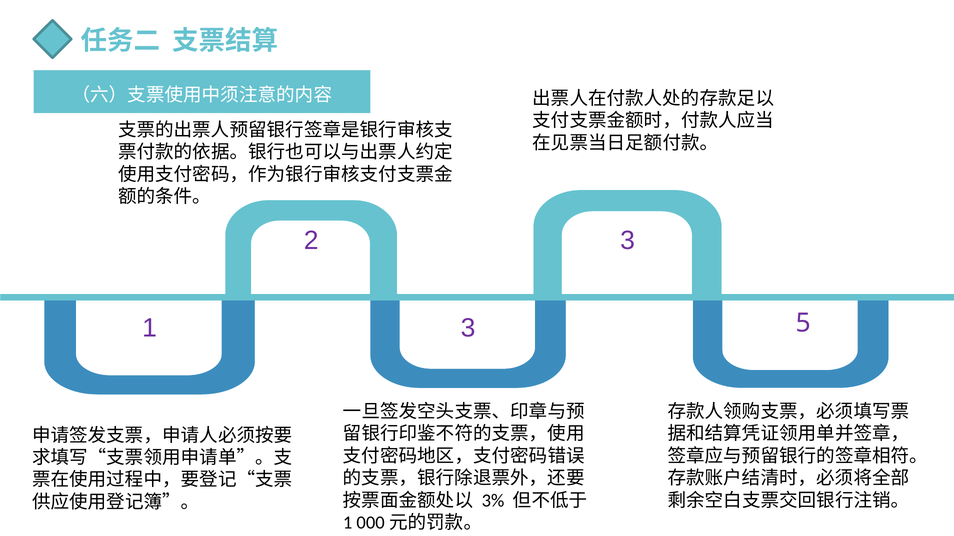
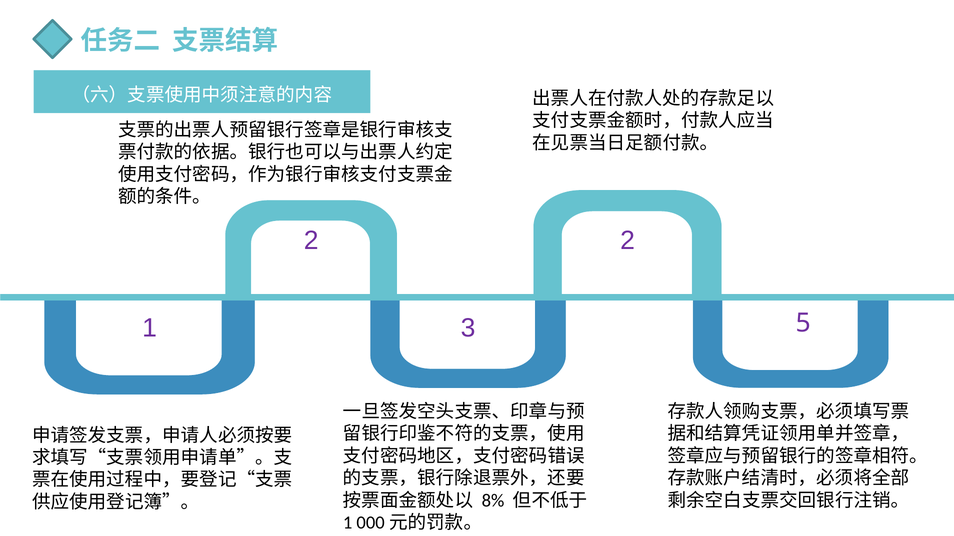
2 3: 3 -> 2
3%: 3% -> 8%
